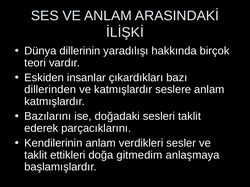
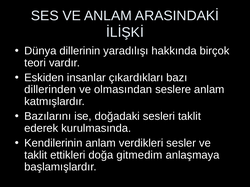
ve katmışlardır: katmışlardır -> olmasından
parçacıklarını: parçacıklarını -> kurulmasında
